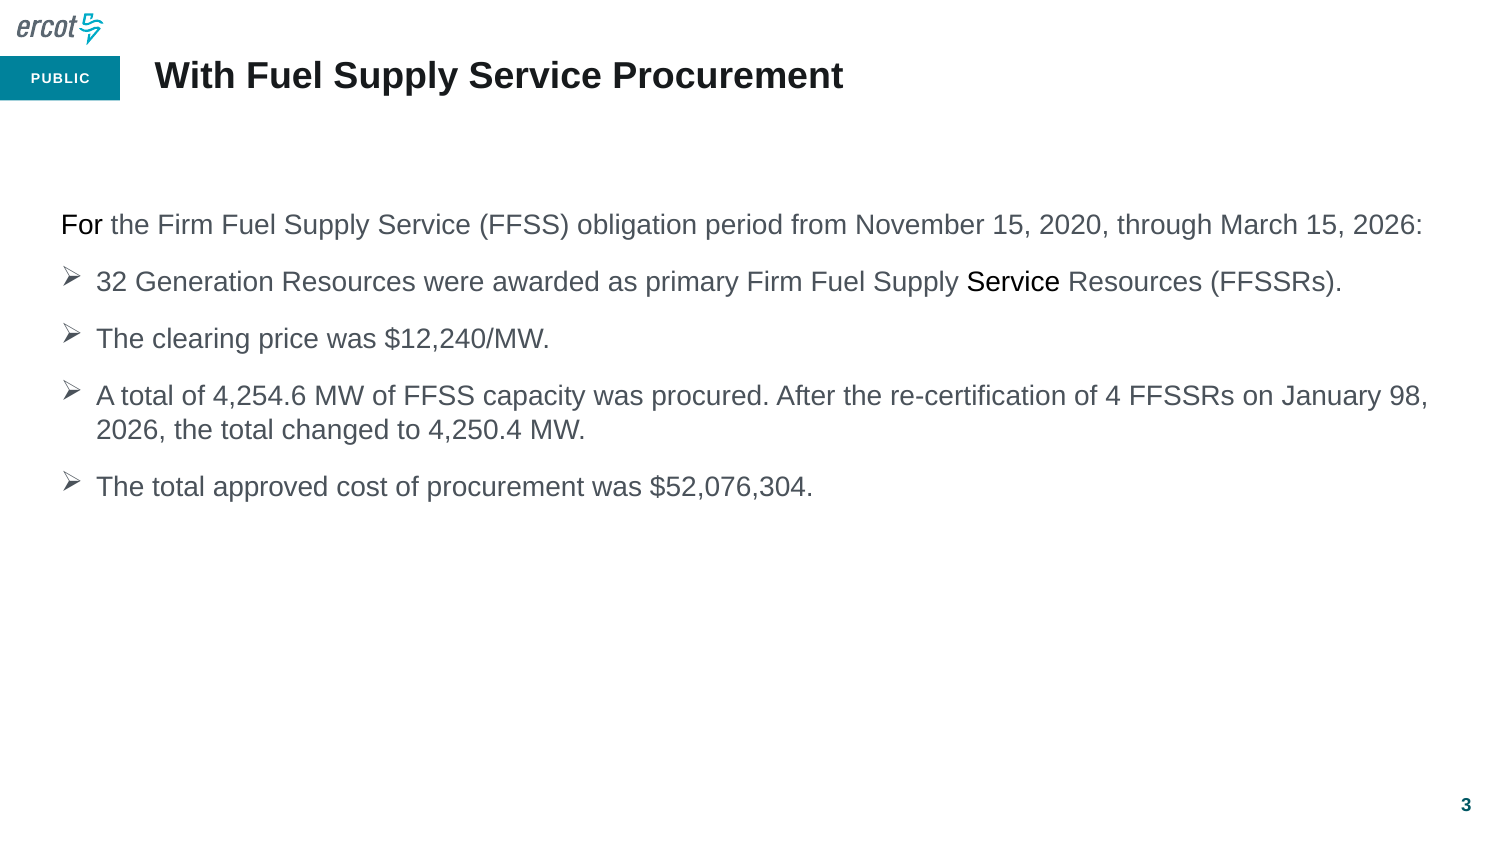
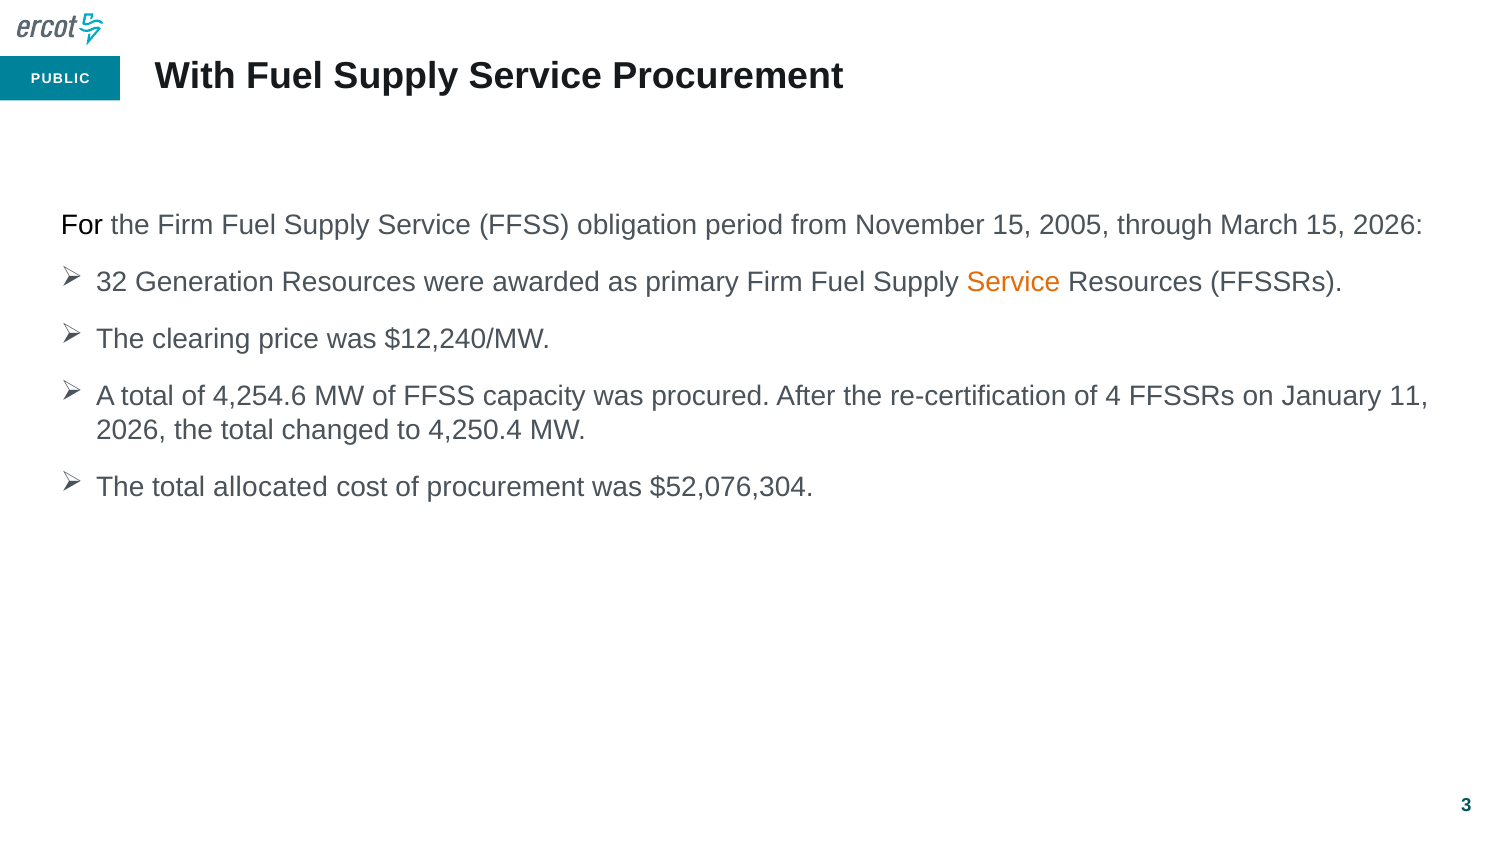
2020: 2020 -> 2005
Service at (1013, 282) colour: black -> orange
98: 98 -> 11
approved: approved -> allocated
